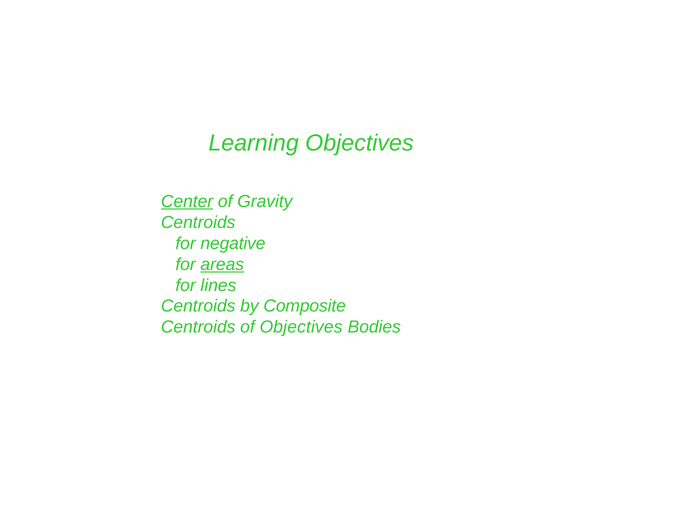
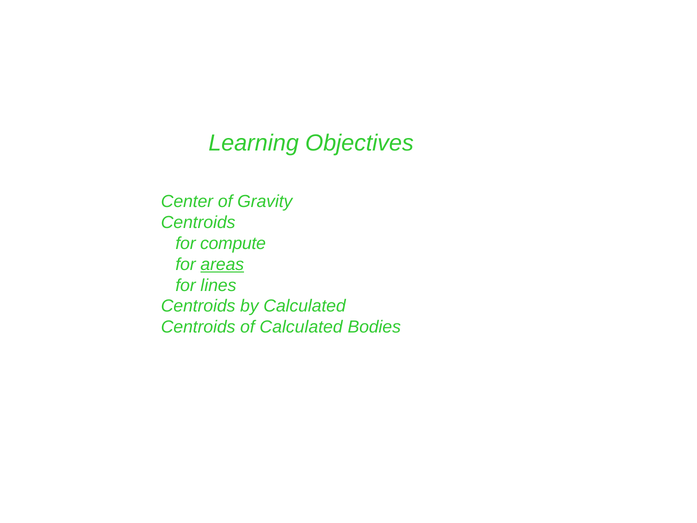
Center underline: present -> none
negative: negative -> compute
by Composite: Composite -> Calculated
of Objectives: Objectives -> Calculated
